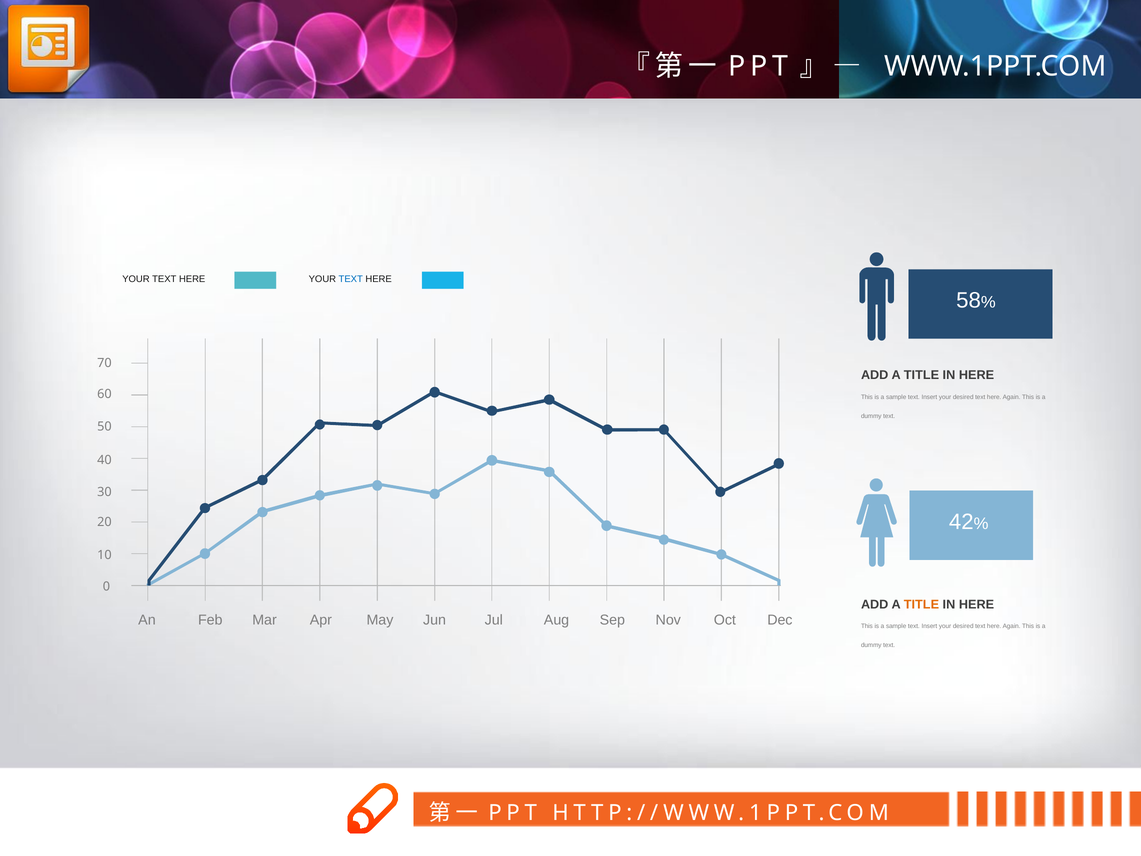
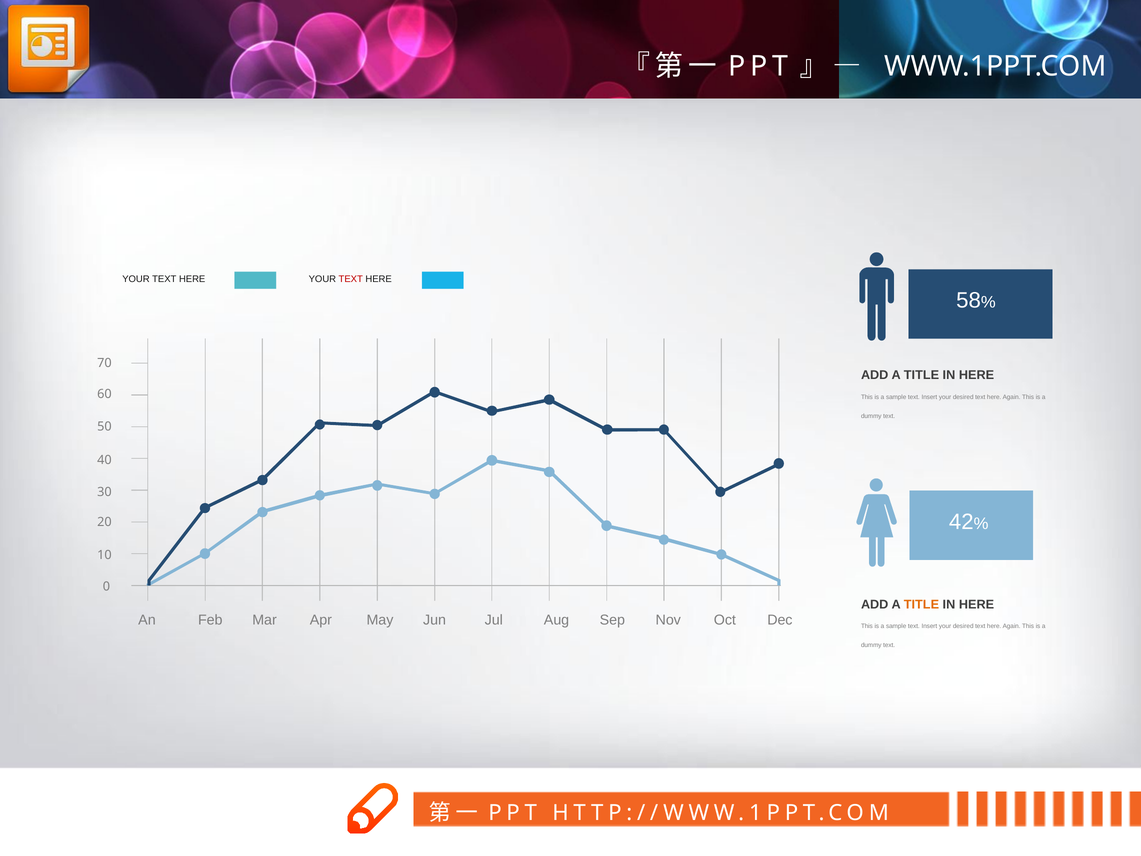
TEXT at (351, 279) colour: blue -> red
